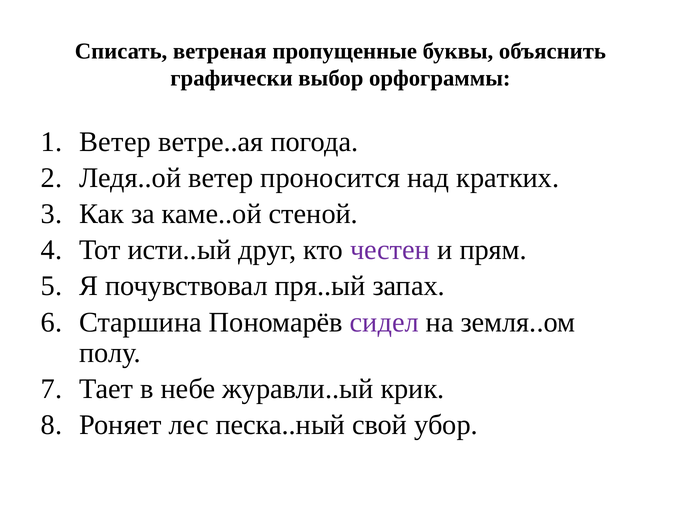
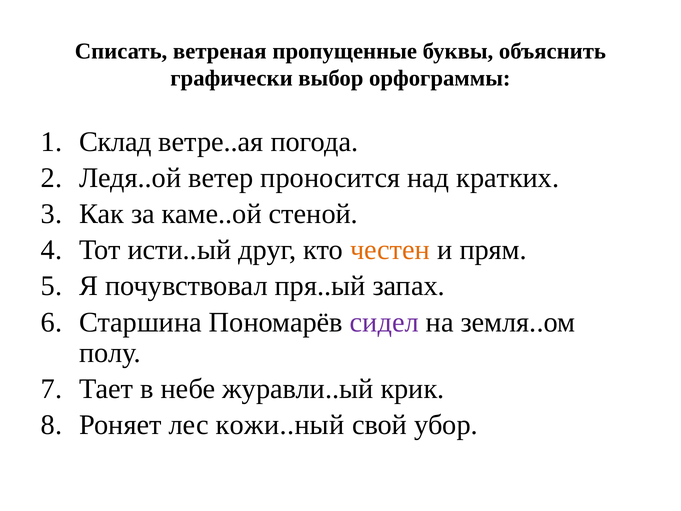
Ветер at (115, 142): Ветер -> Склад
честен colour: purple -> orange
песка..ный: песка..ный -> кожи..ный
